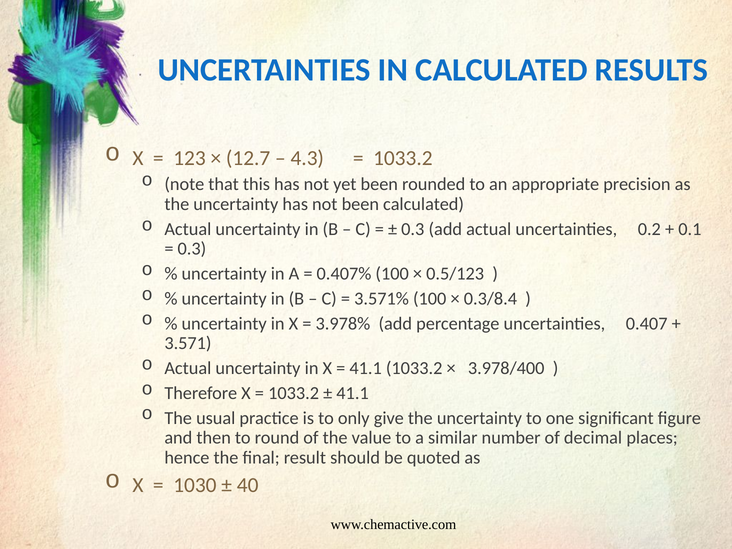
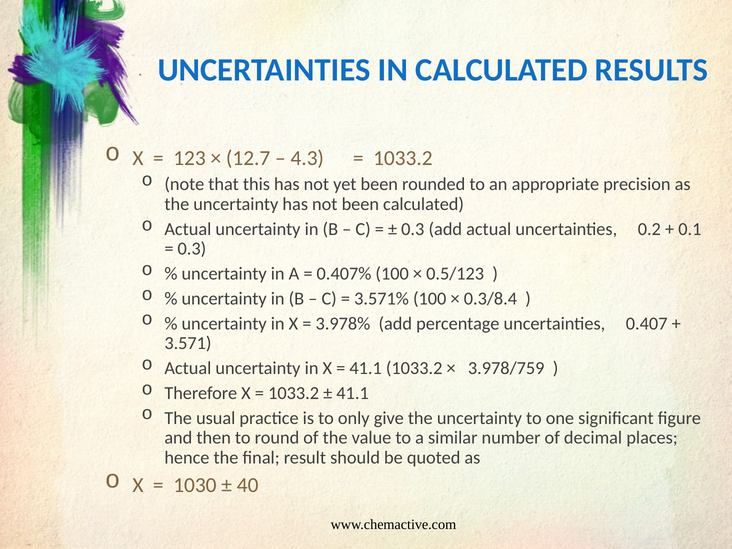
3.978/400: 3.978/400 -> 3.978/759
